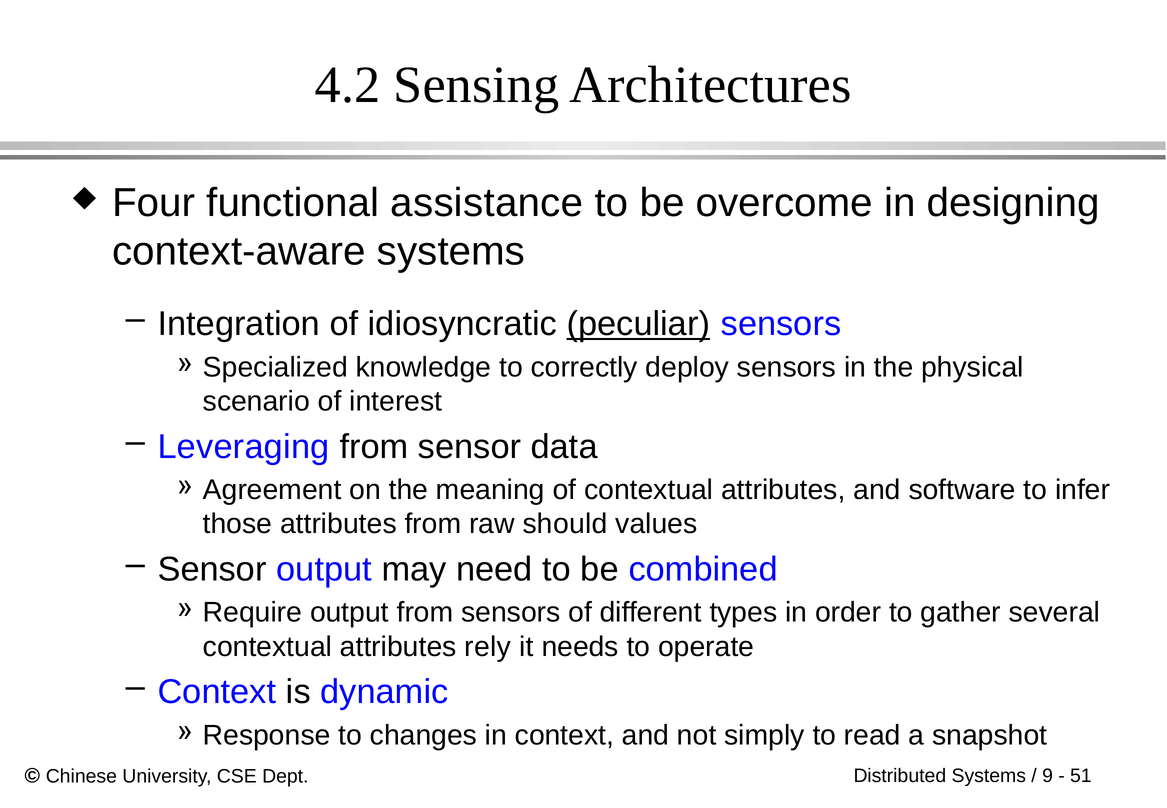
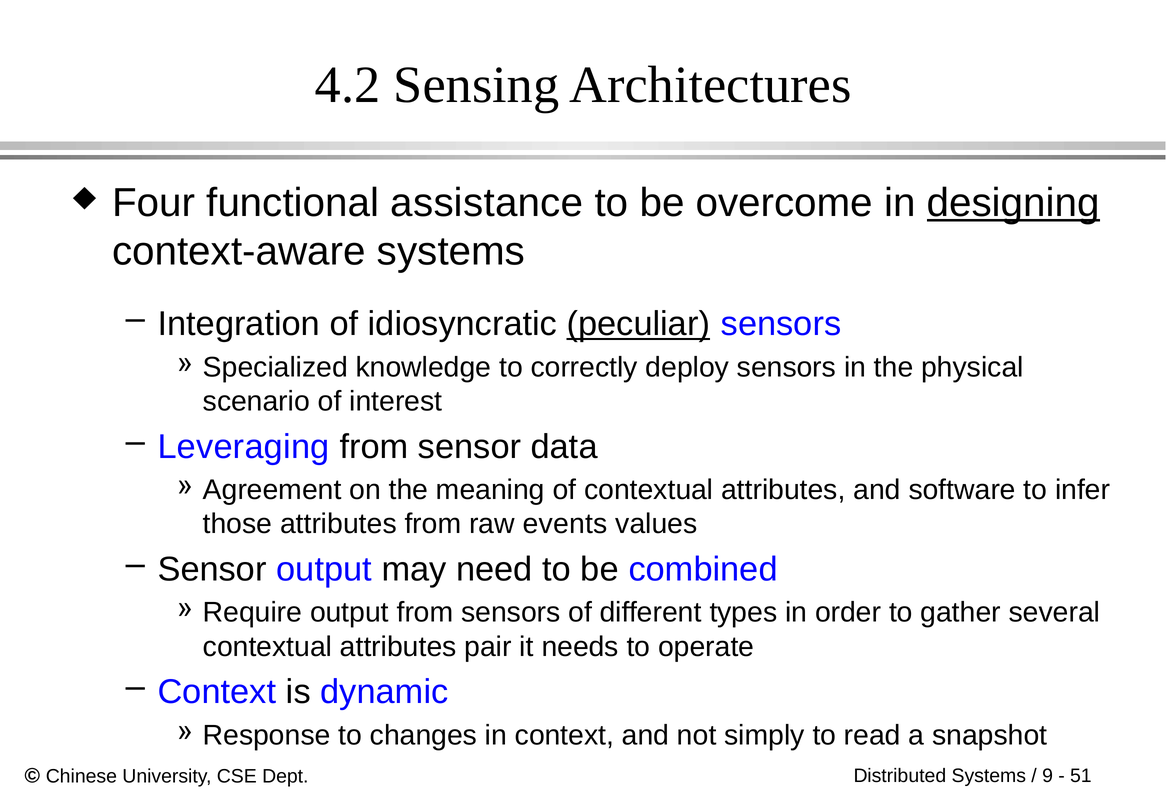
designing underline: none -> present
should: should -> events
rely: rely -> pair
